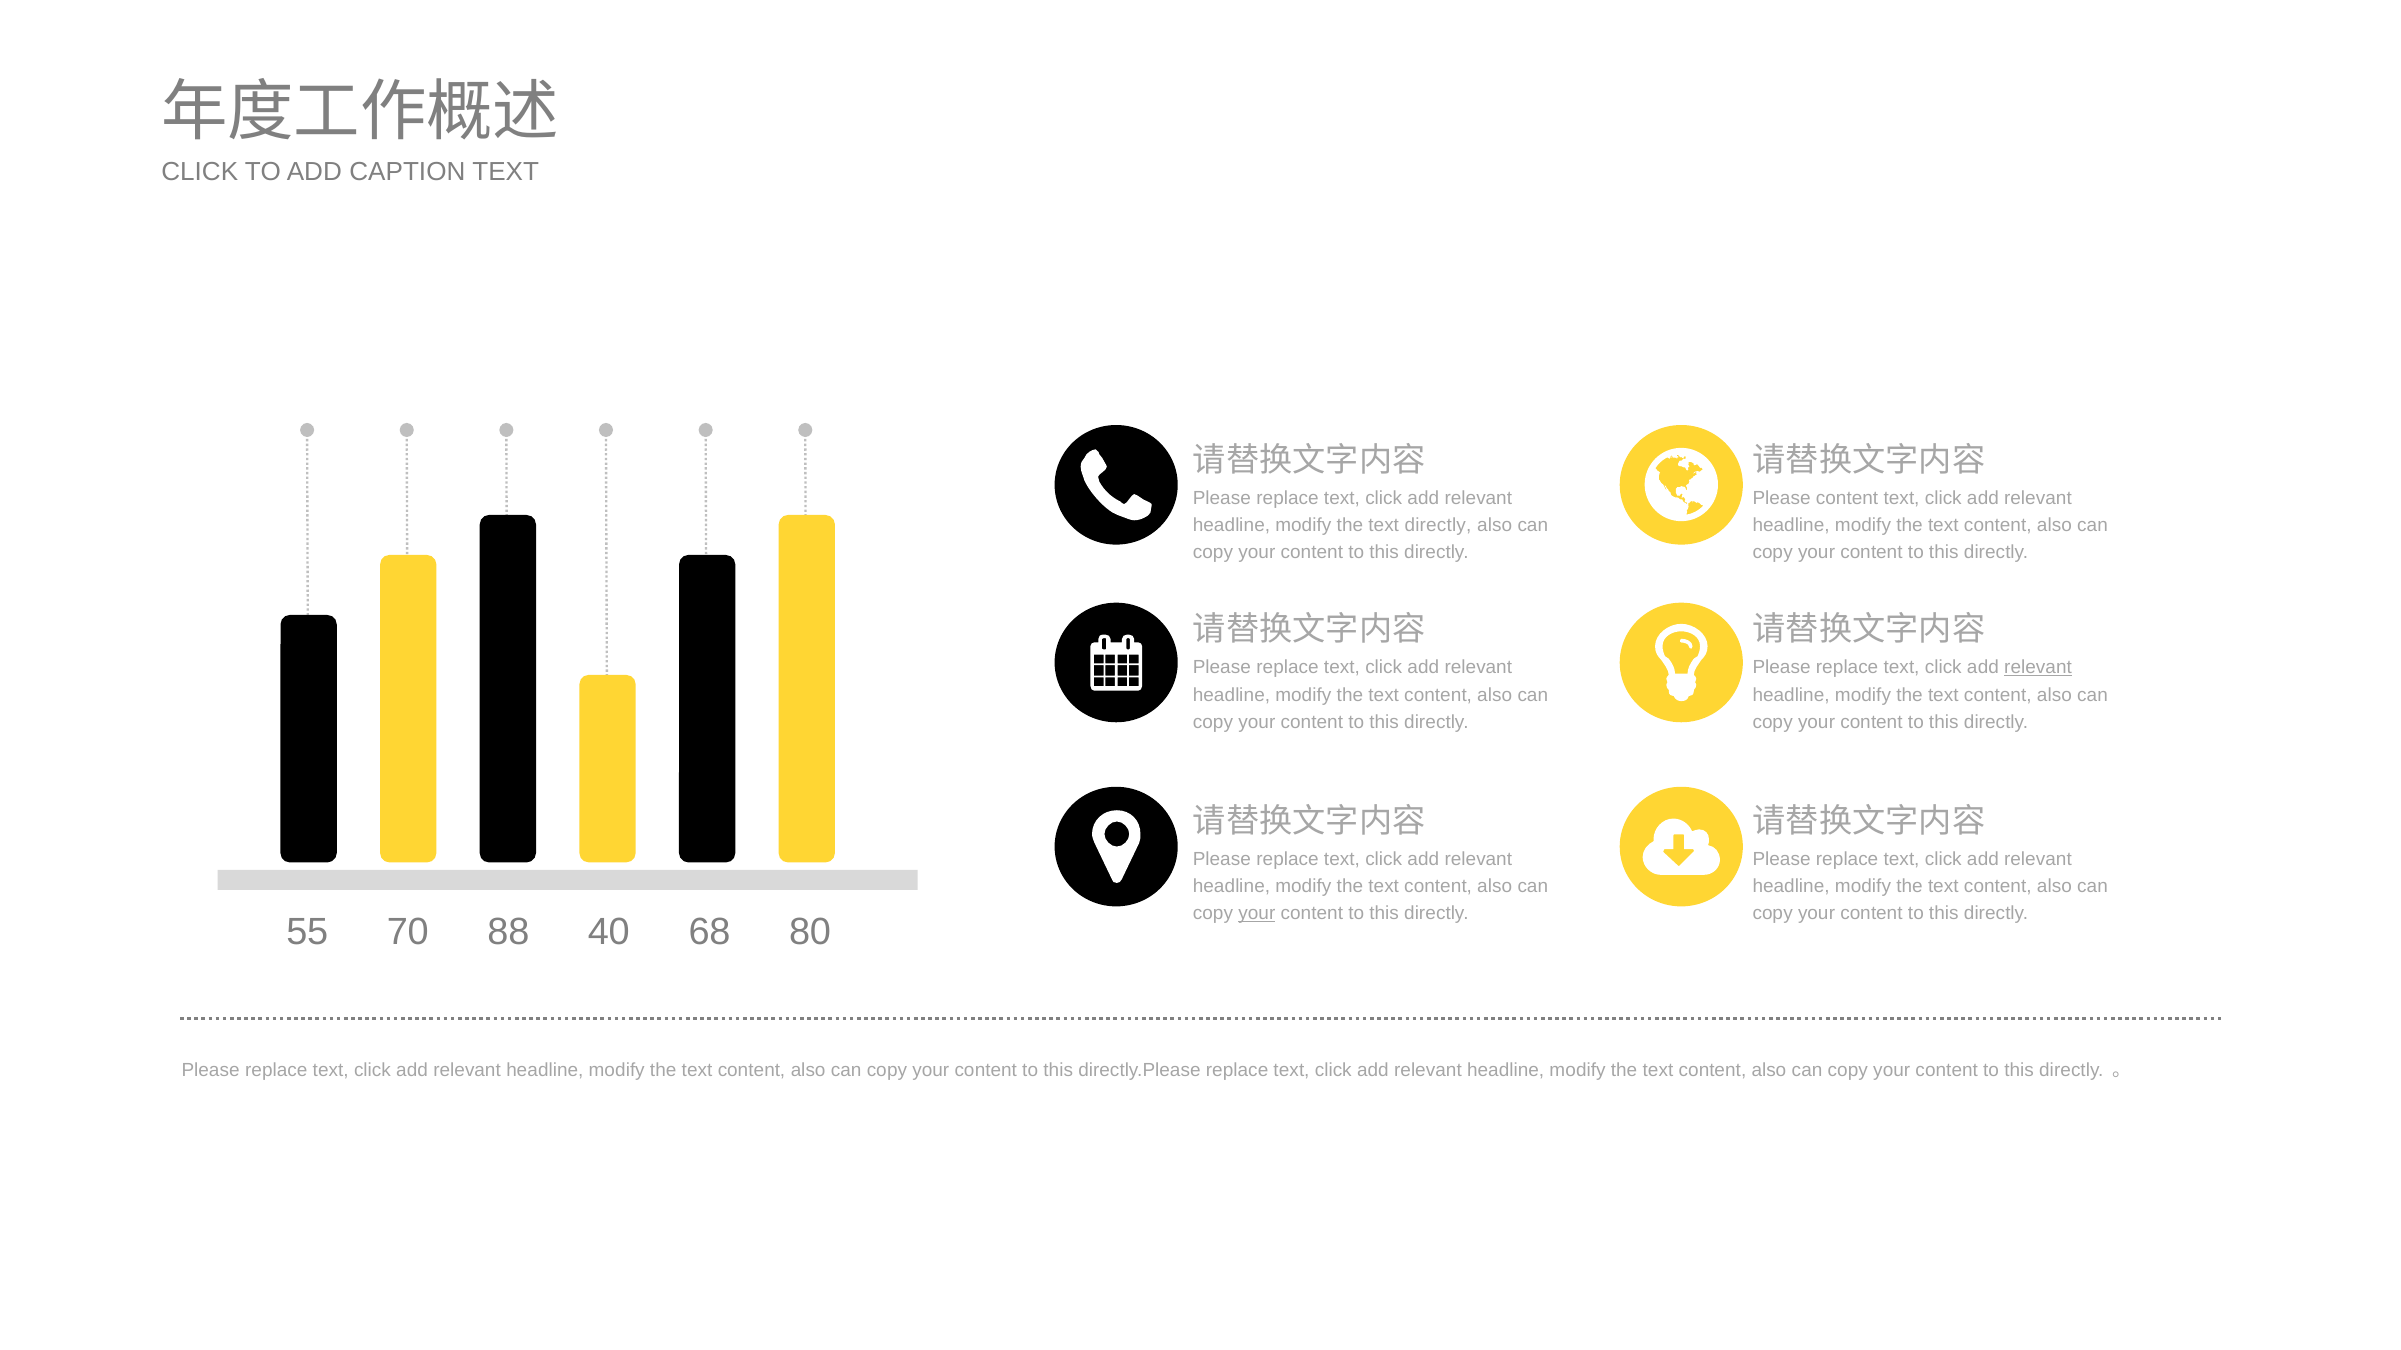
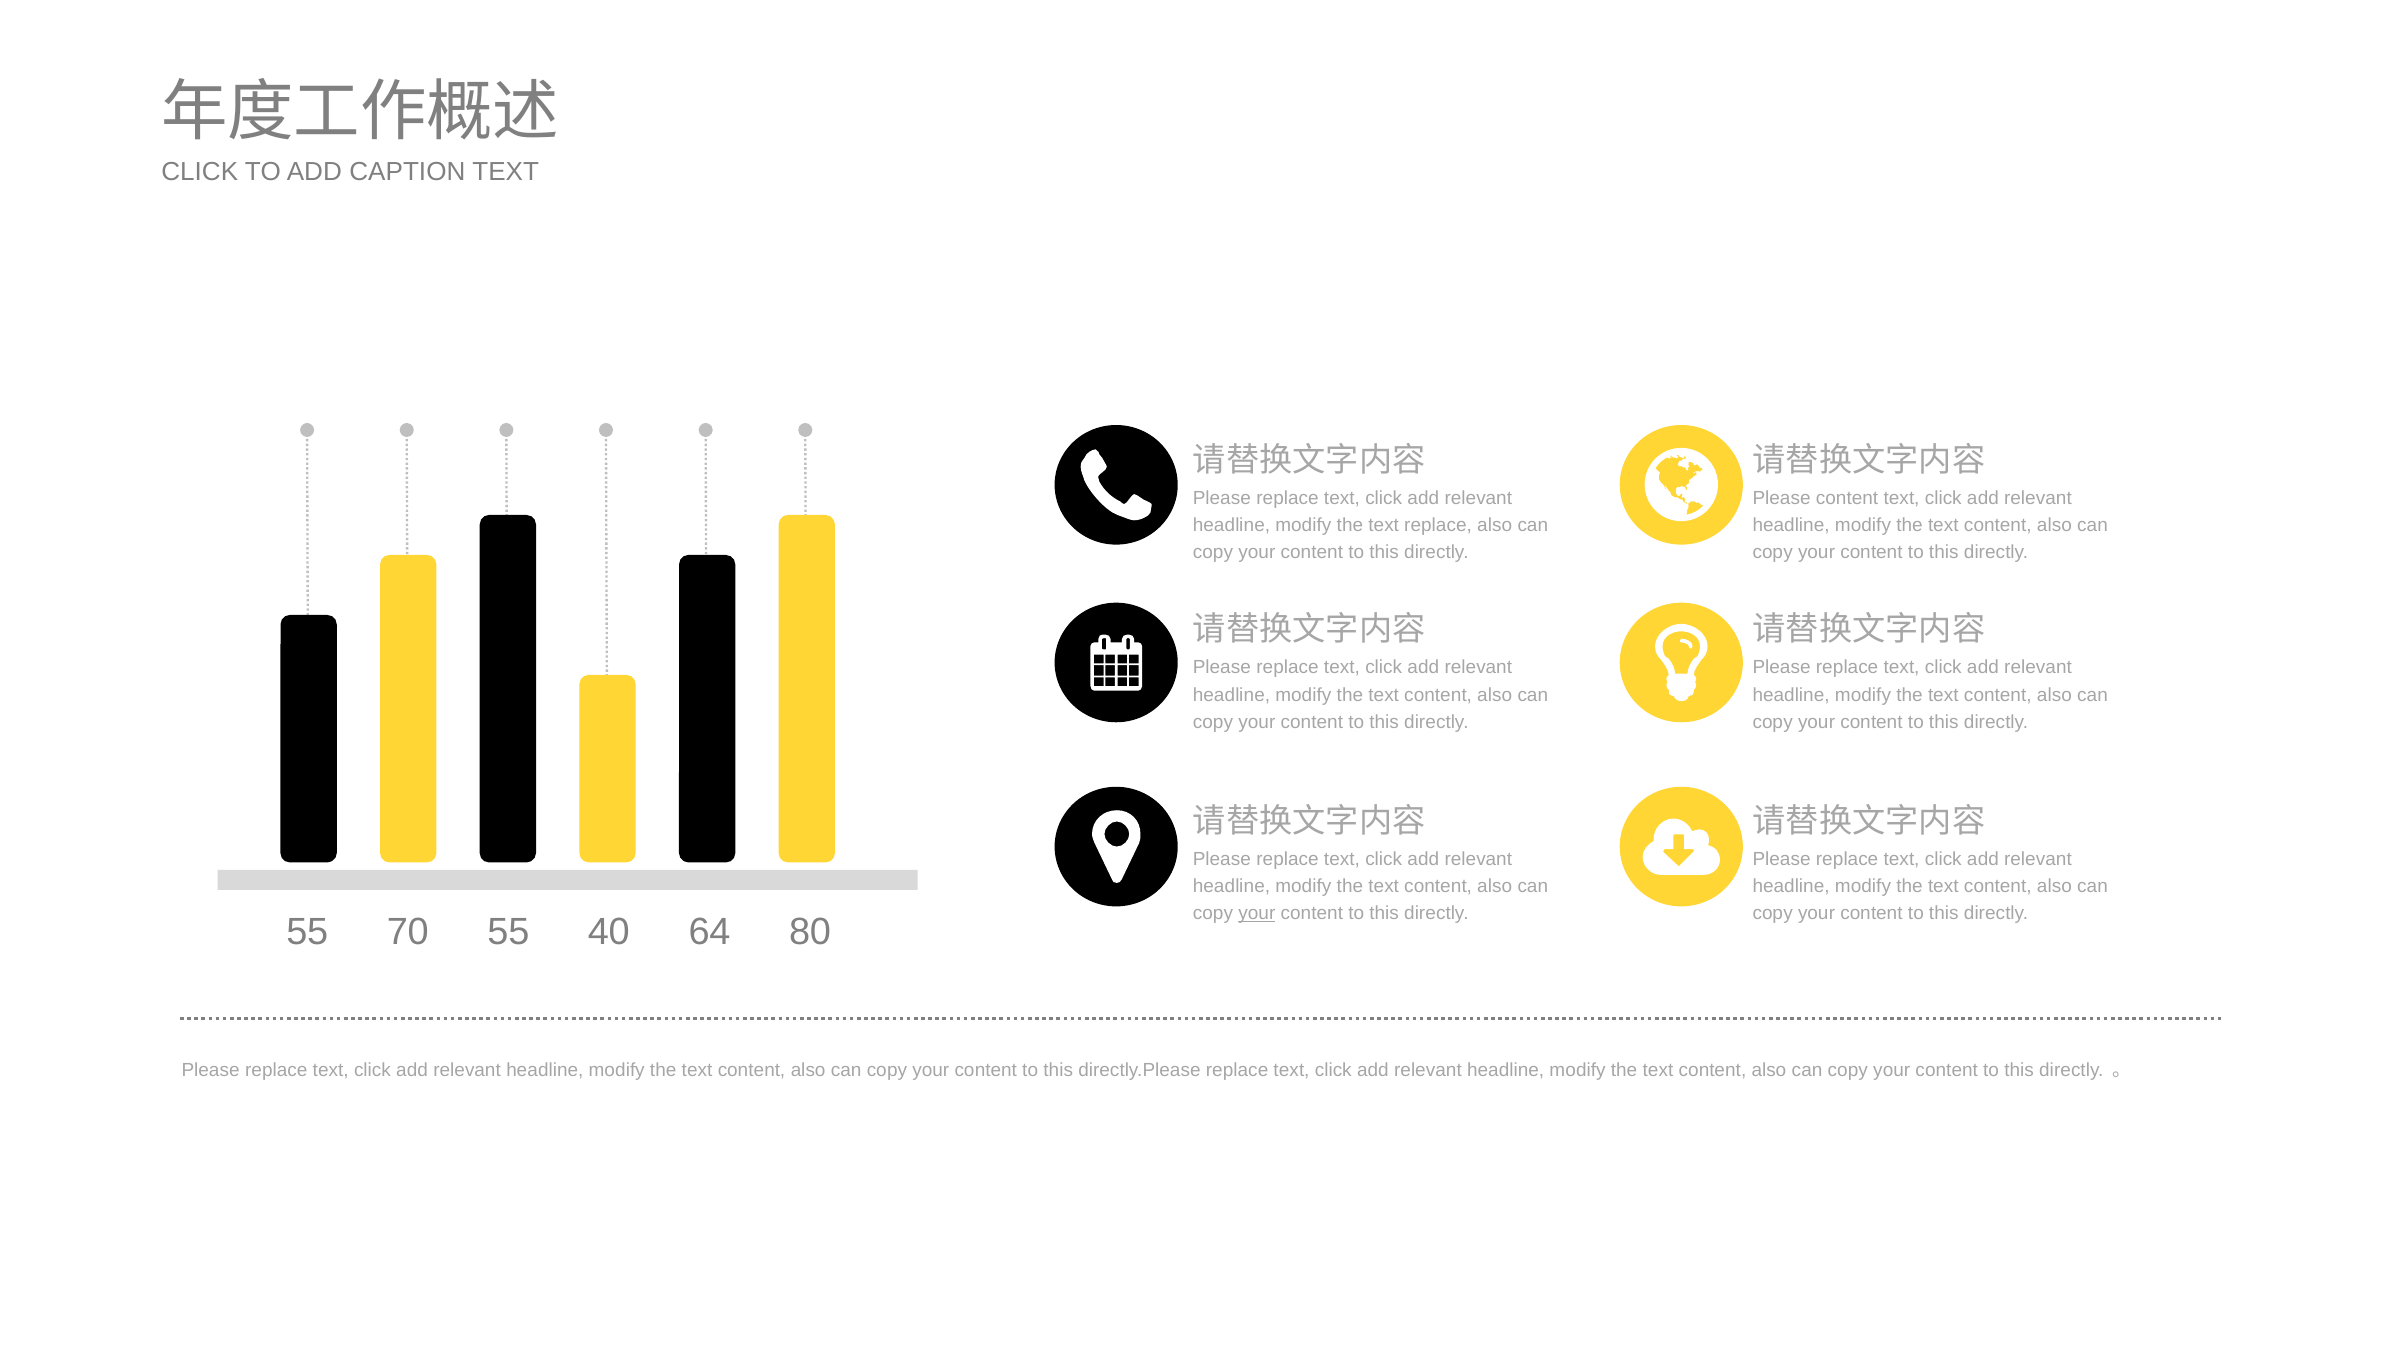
text directly: directly -> replace
relevant at (2038, 668) underline: present -> none
70 88: 88 -> 55
68: 68 -> 64
